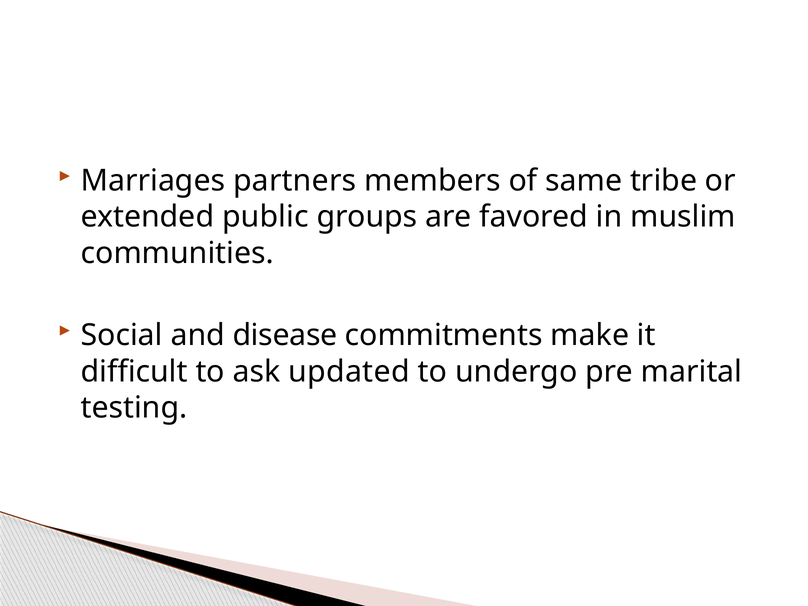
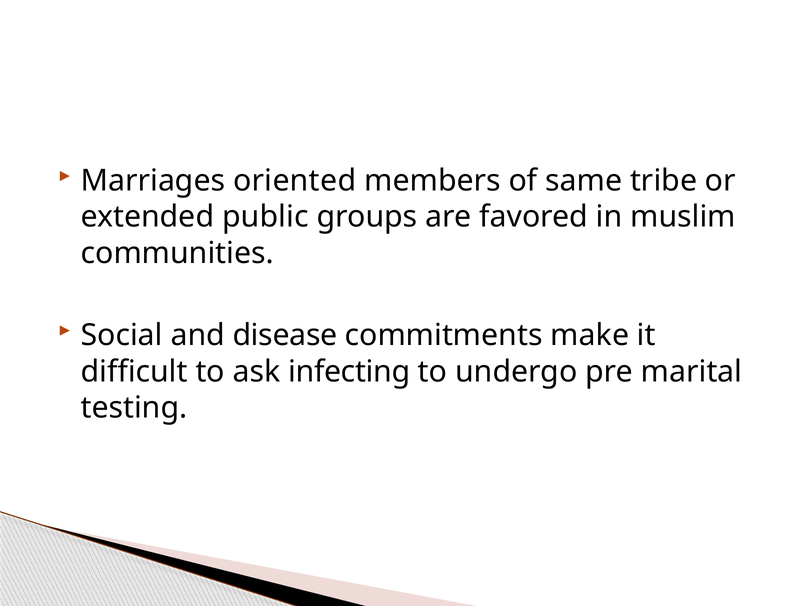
partners: partners -> oriented
updated: updated -> infecting
